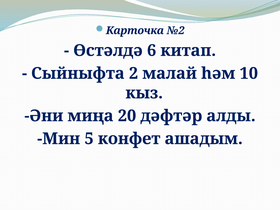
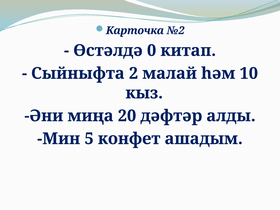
6: 6 -> 0
